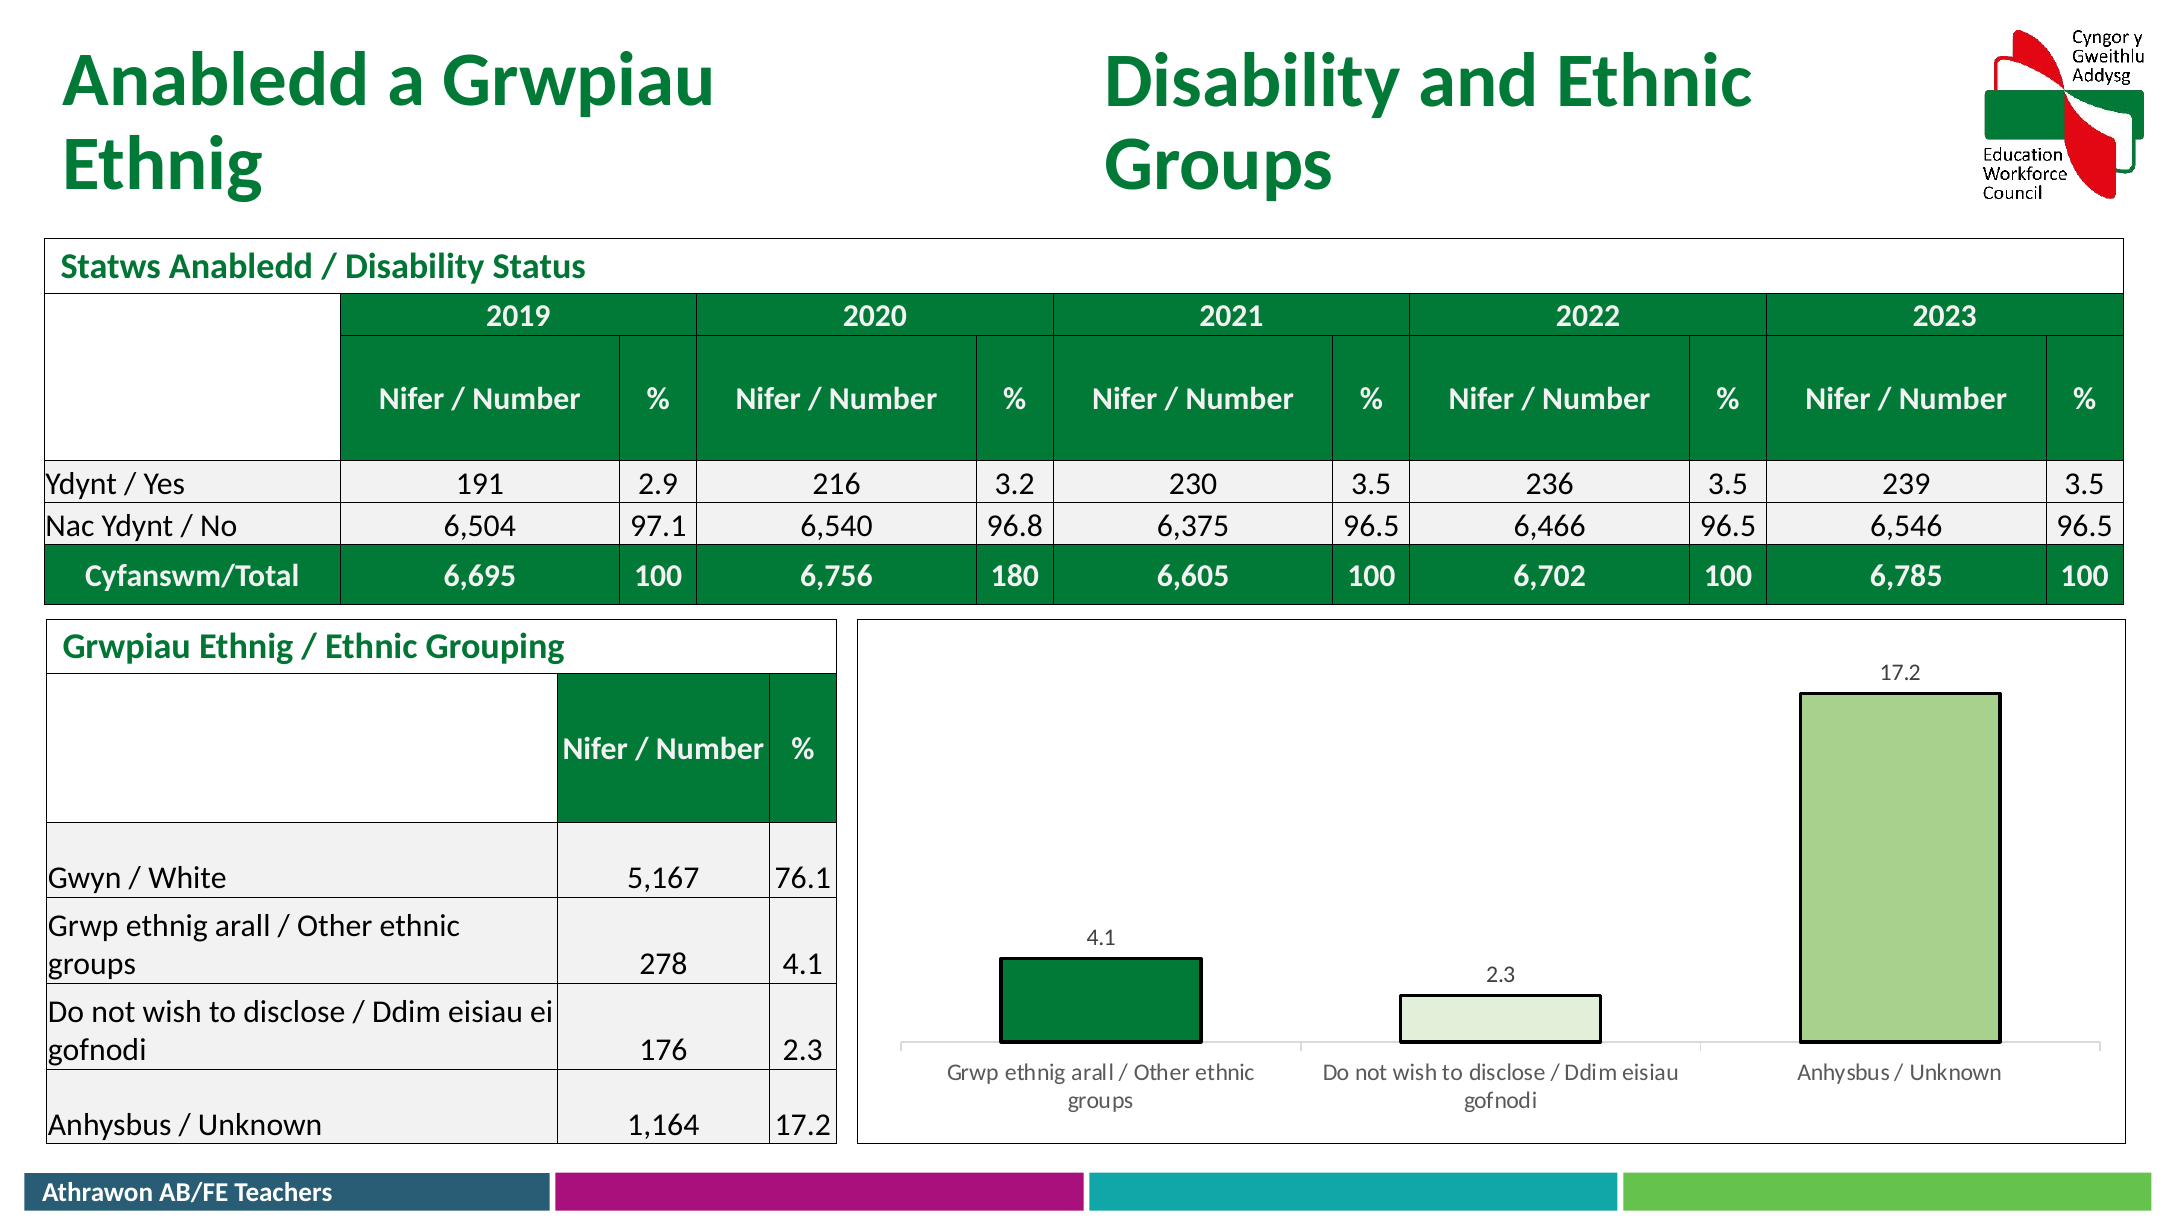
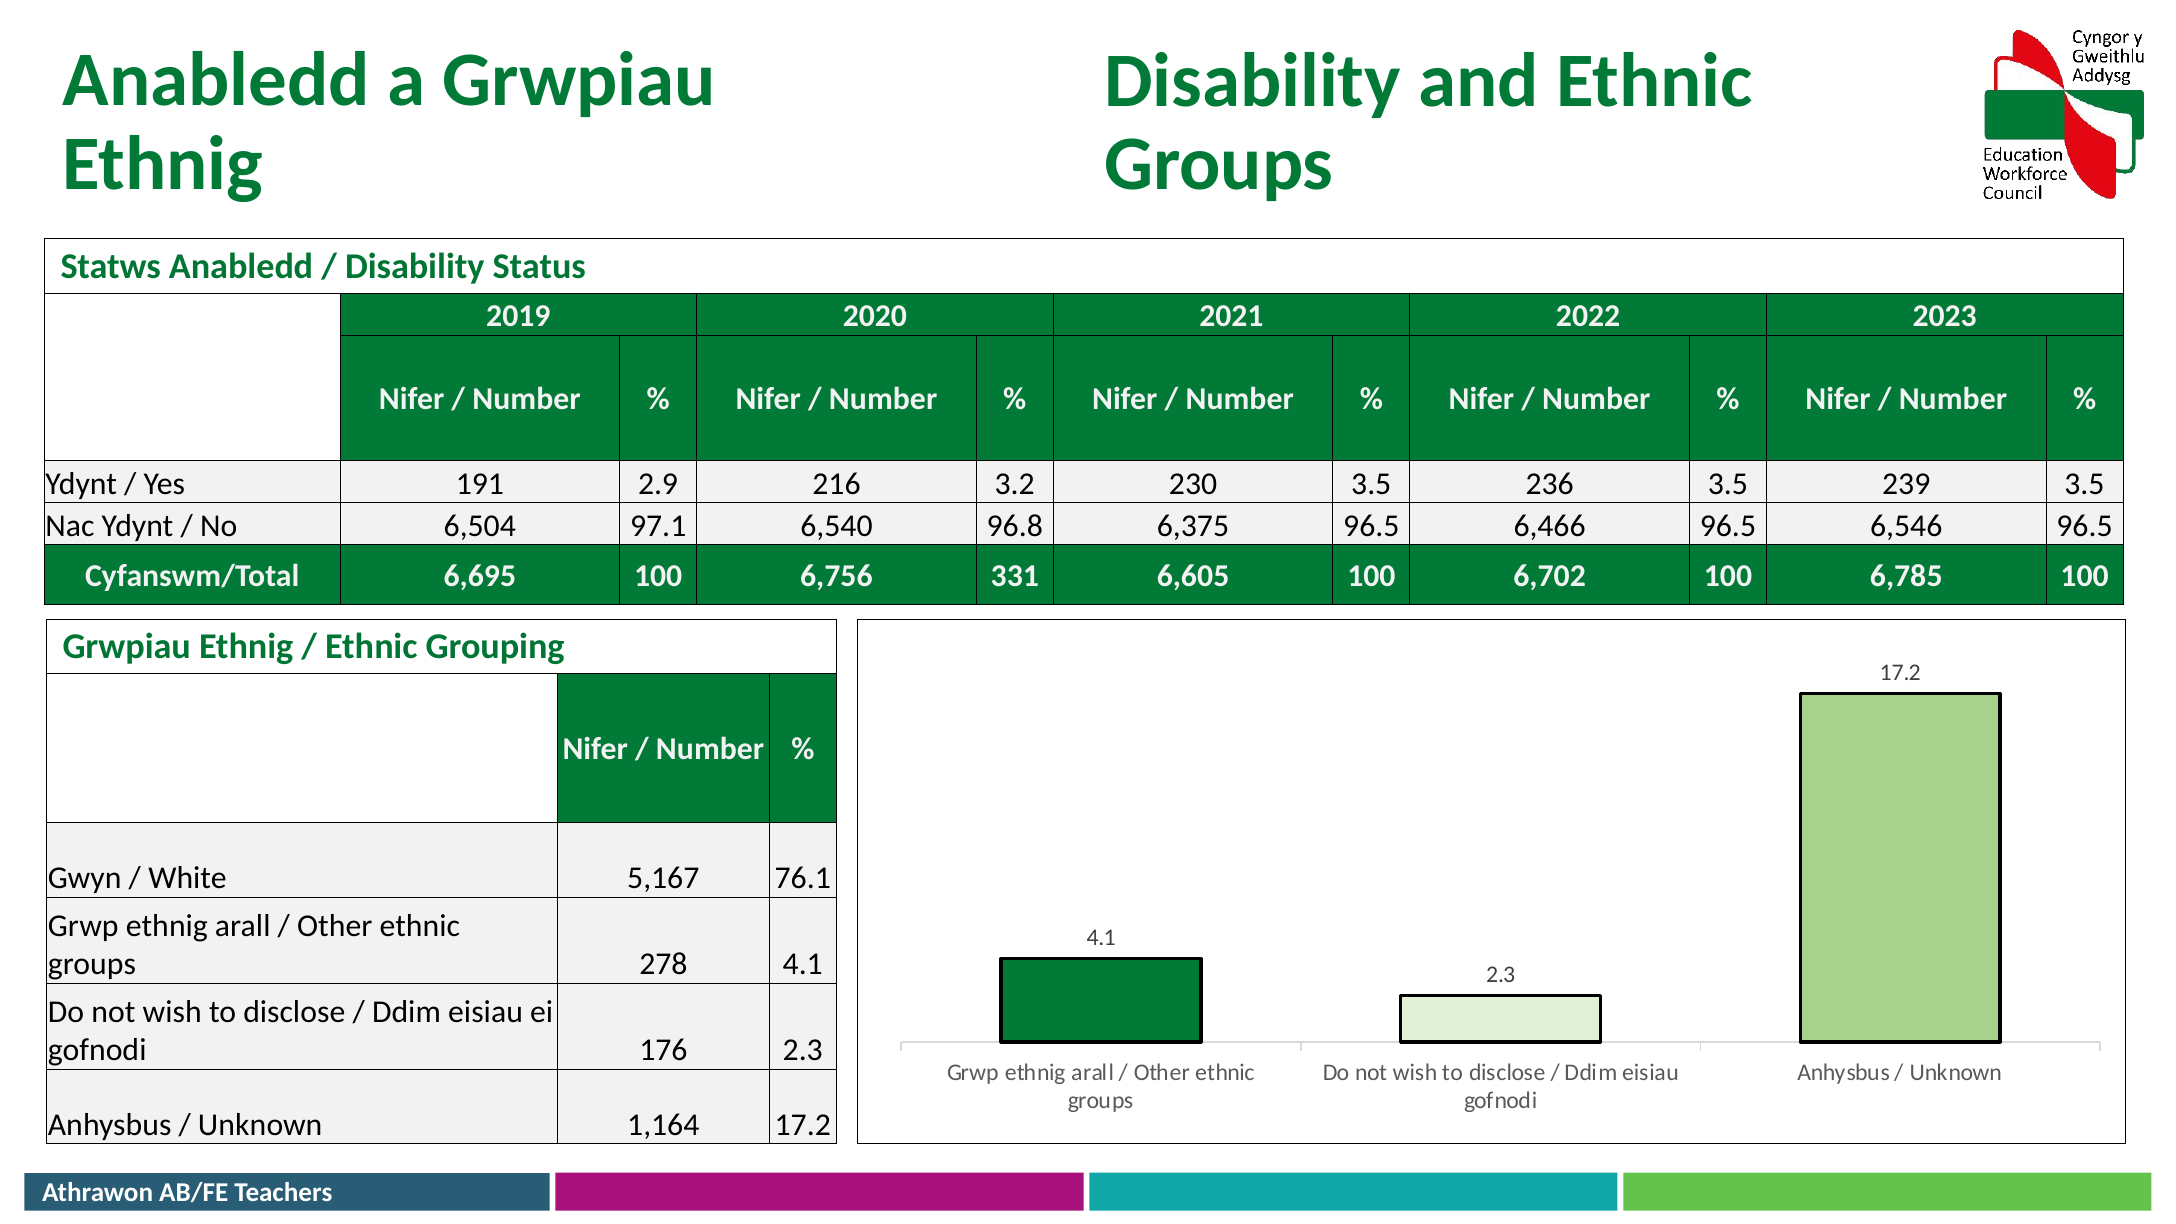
180: 180 -> 331
